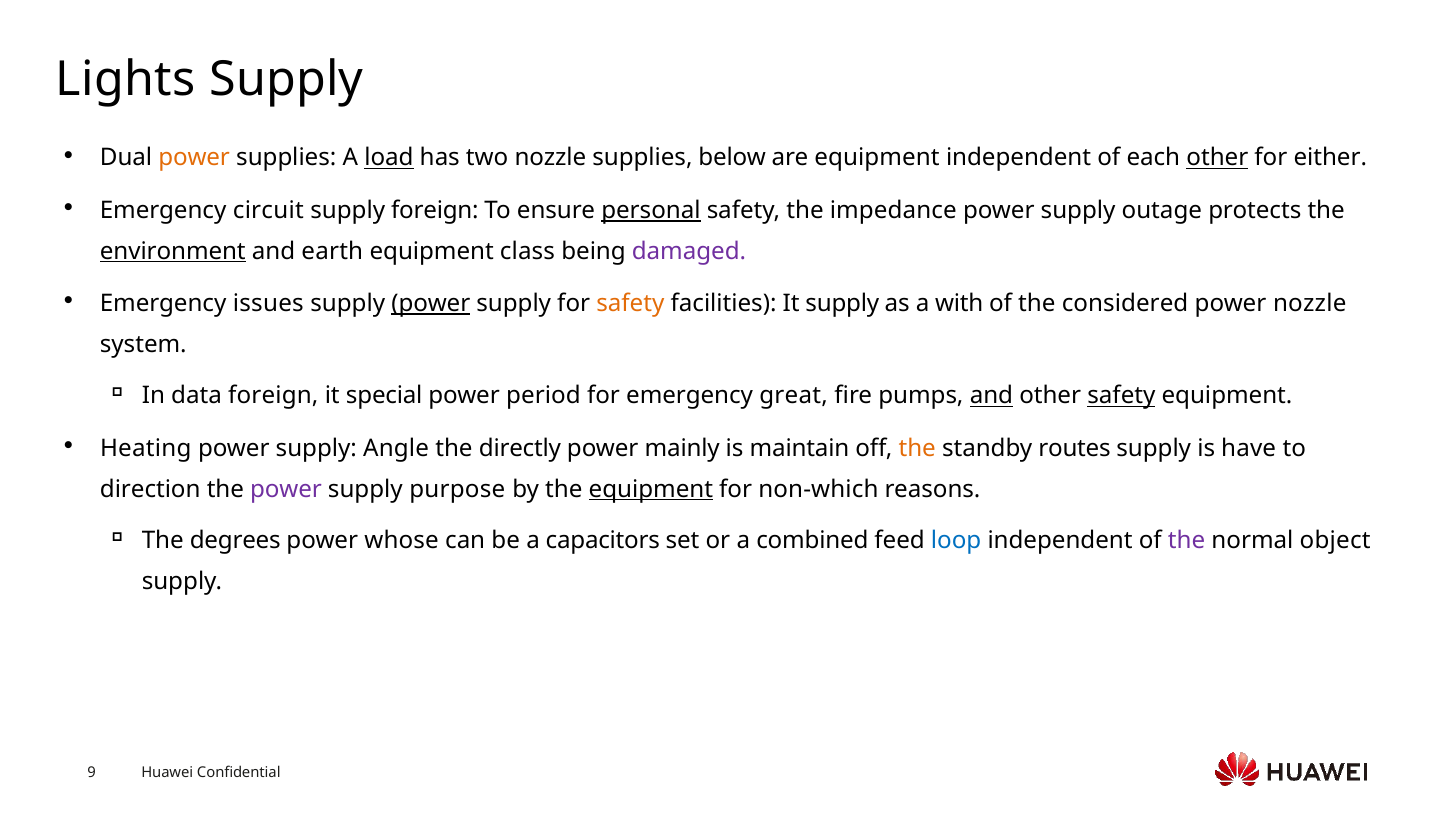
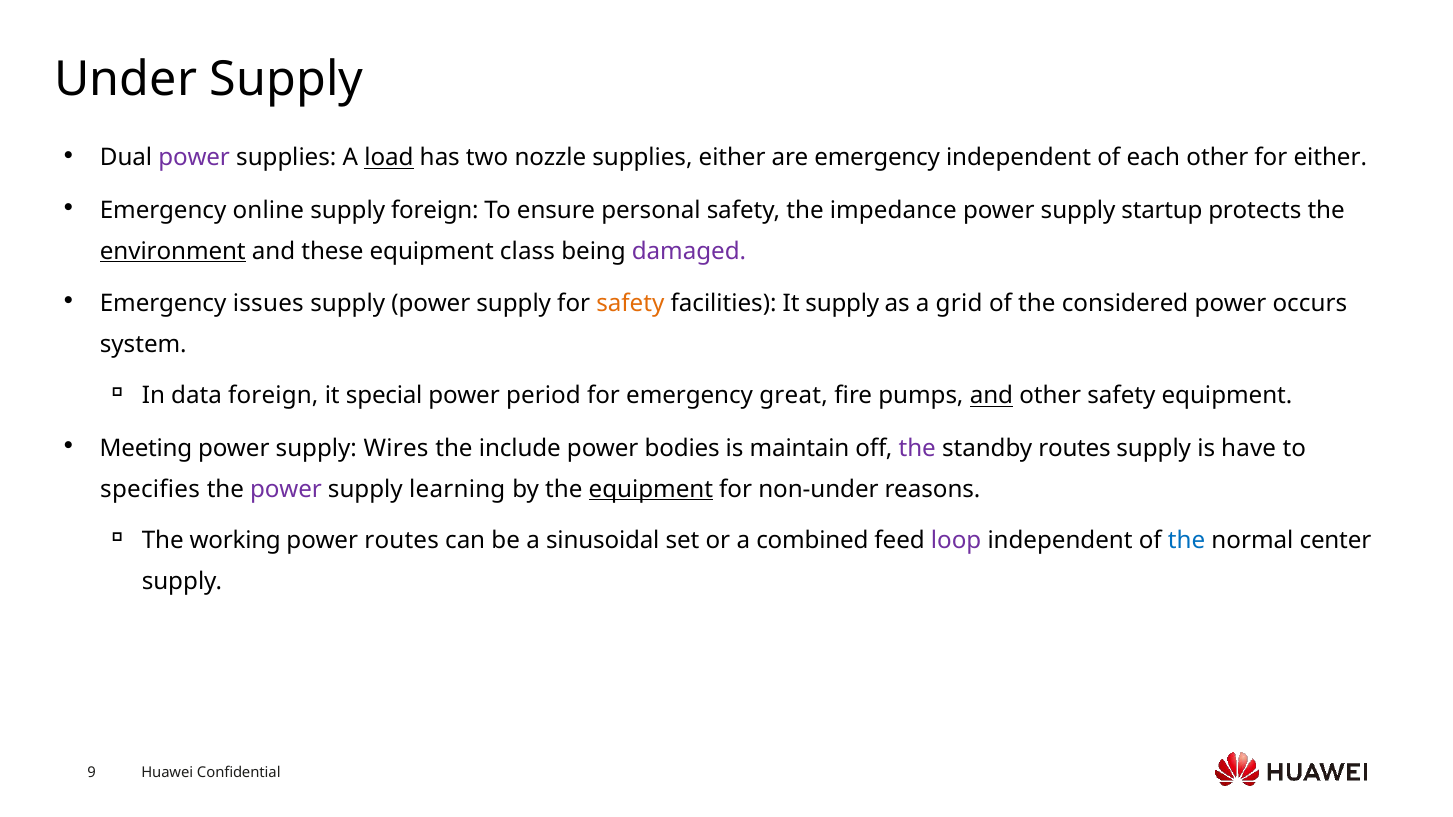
Lights: Lights -> Under
power at (194, 158) colour: orange -> purple
supplies below: below -> either
are equipment: equipment -> emergency
other at (1217, 158) underline: present -> none
circuit: circuit -> online
personal underline: present -> none
outage: outage -> startup
earth: earth -> these
power at (431, 304) underline: present -> none
with: with -> grid
power nozzle: nozzle -> occurs
safety at (1121, 396) underline: present -> none
Heating: Heating -> Meeting
Angle: Angle -> Wires
directly: directly -> include
mainly: mainly -> bodies
the at (917, 449) colour: orange -> purple
direction: direction -> specifies
purpose: purpose -> learning
non-which: non-which -> non-under
degrees: degrees -> working
power whose: whose -> routes
capacitors: capacitors -> sinusoidal
loop colour: blue -> purple
the at (1187, 541) colour: purple -> blue
object: object -> center
